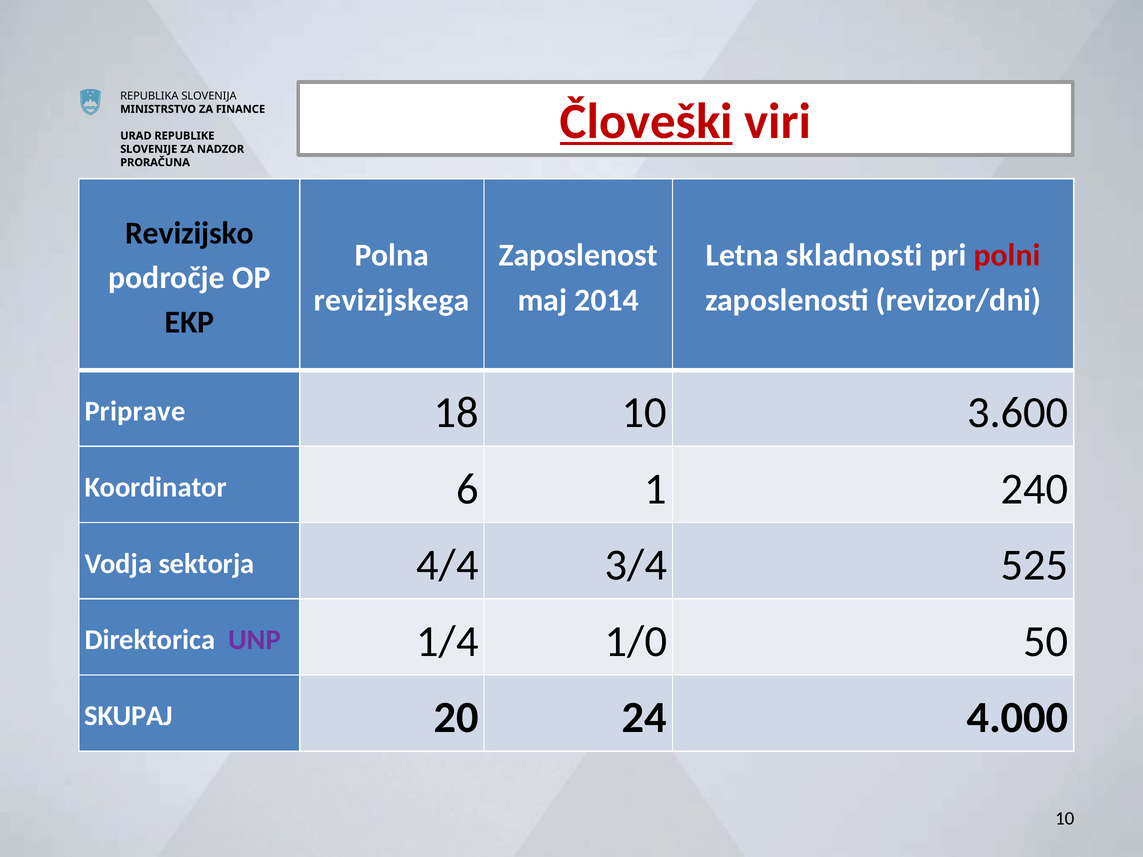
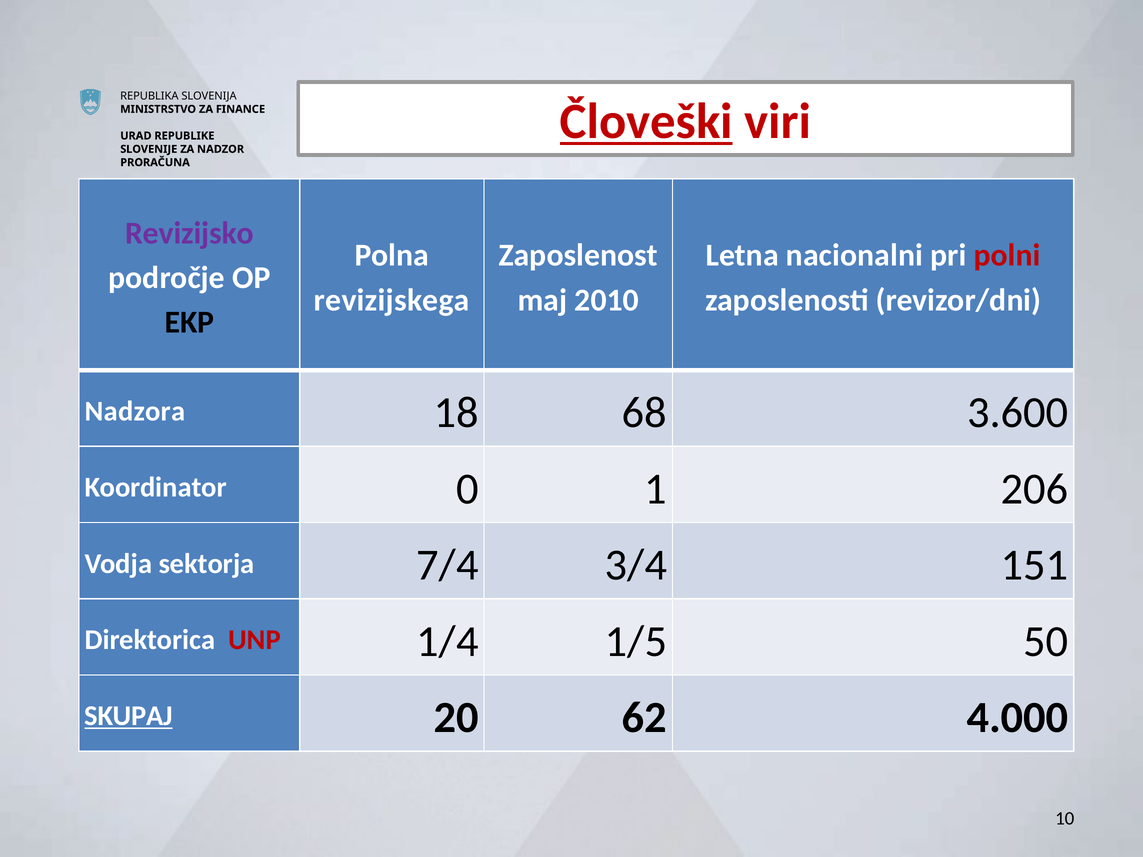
Revizijsko colour: black -> purple
skladnosti: skladnosti -> nacionalni
2014: 2014 -> 2010
Priprave: Priprave -> Nadzora
18 10: 10 -> 68
6: 6 -> 0
240: 240 -> 206
4/4: 4/4 -> 7/4
525: 525 -> 151
UNP colour: purple -> red
1/0: 1/0 -> 1/5
SKUPAJ underline: none -> present
24: 24 -> 62
